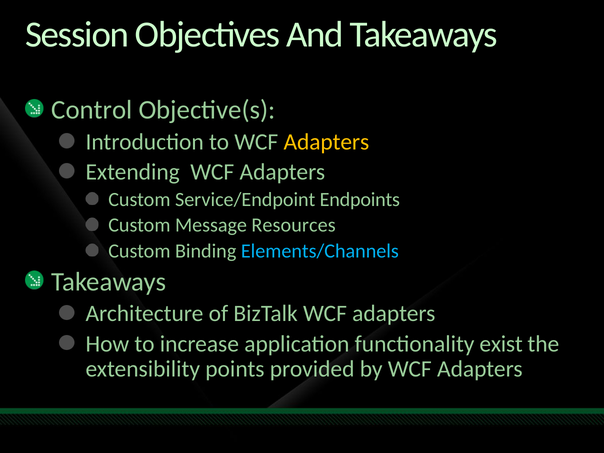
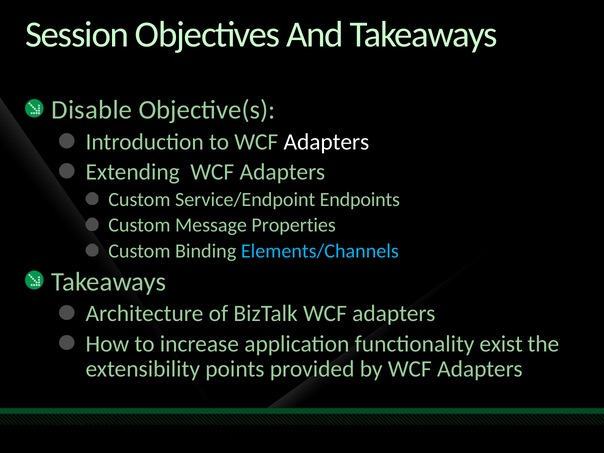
Control: Control -> Disable
Adapters at (326, 142) colour: yellow -> white
Resources: Resources -> Properties
